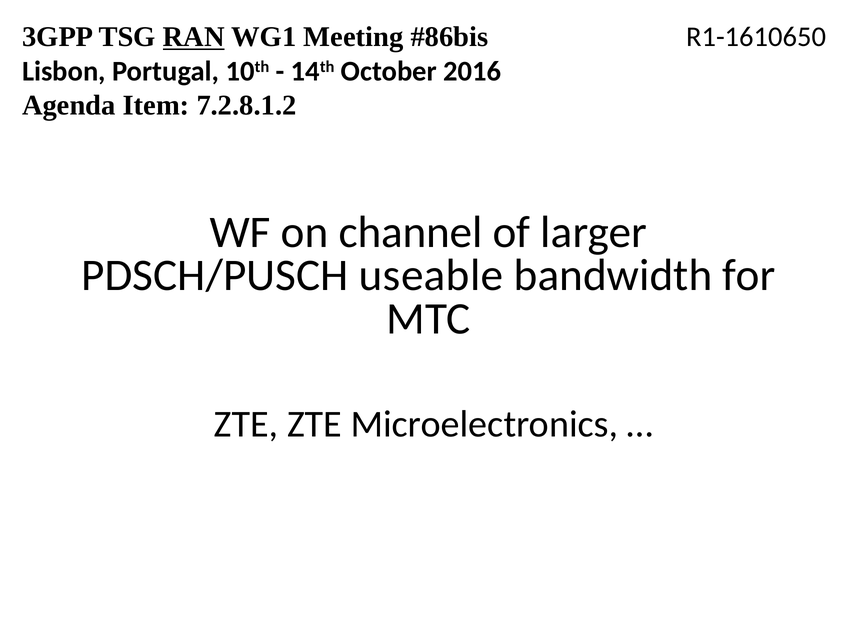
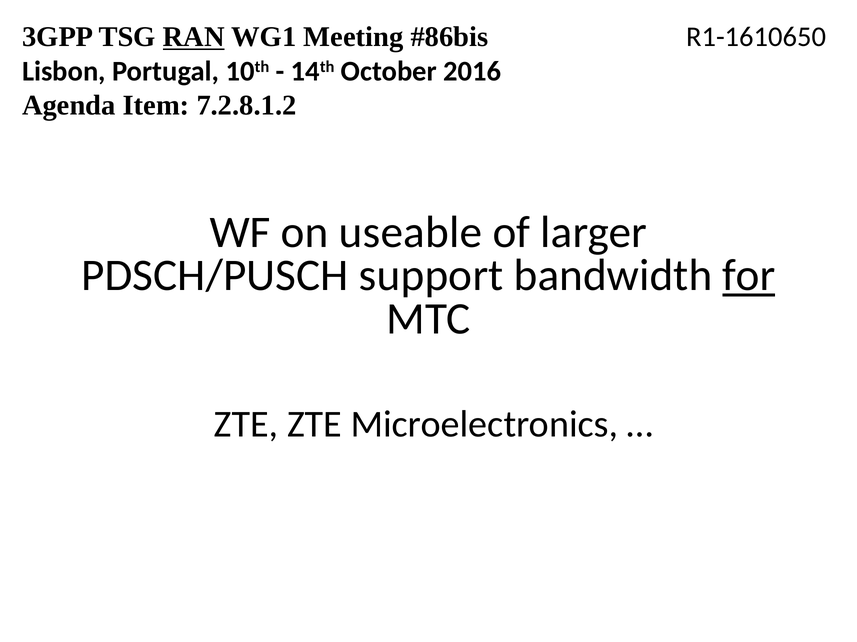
channel: channel -> useable
useable: useable -> support
for underline: none -> present
